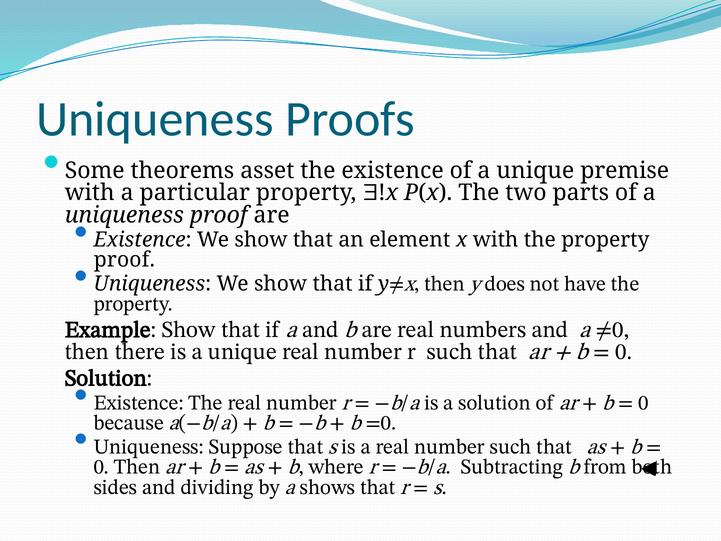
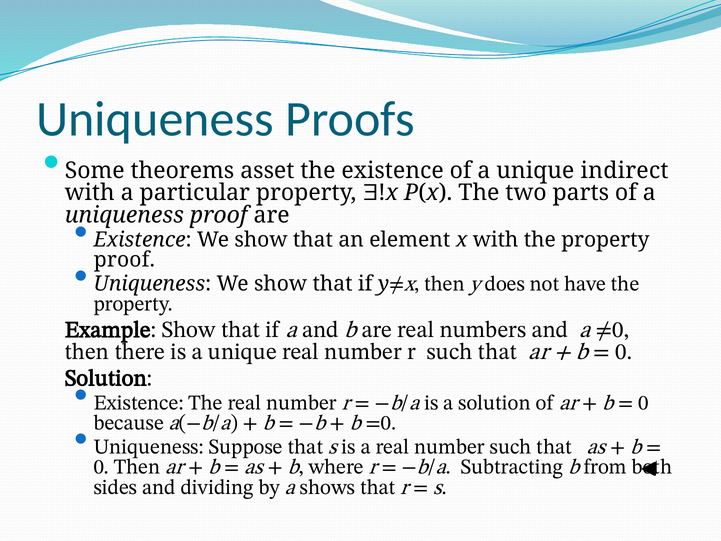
premise: premise -> indirect
